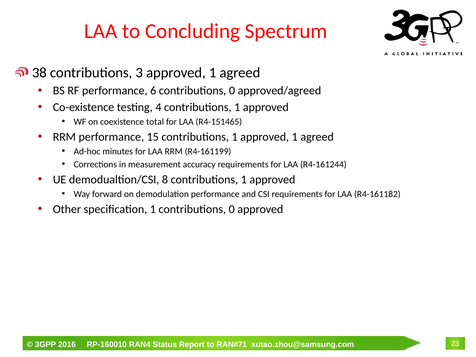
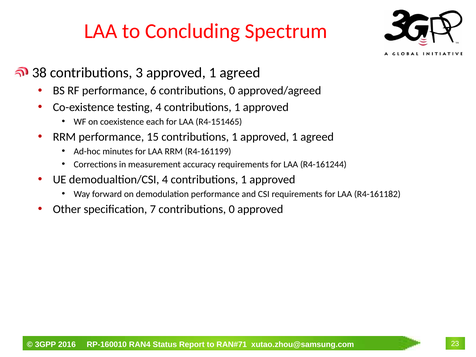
total: total -> each
demodualtion/CSI 8: 8 -> 4
specification 1: 1 -> 7
